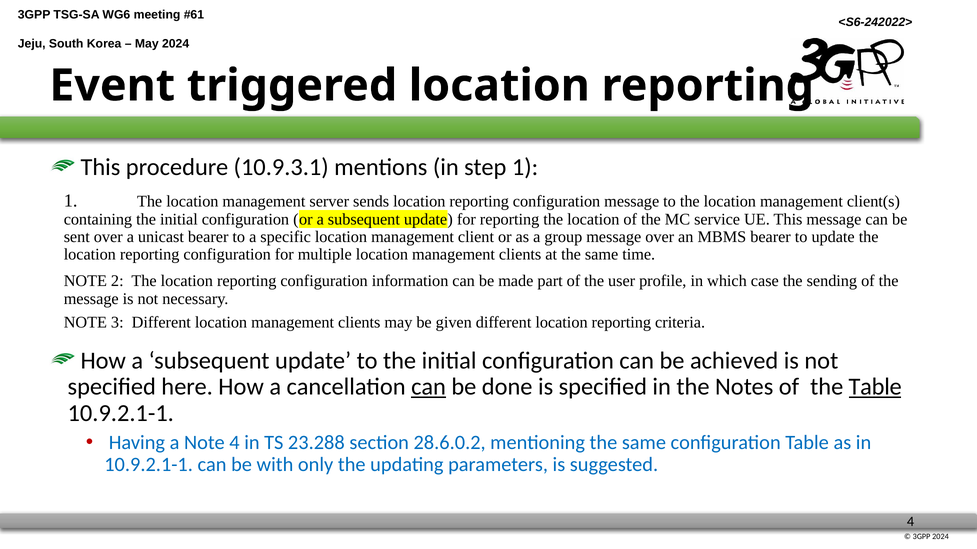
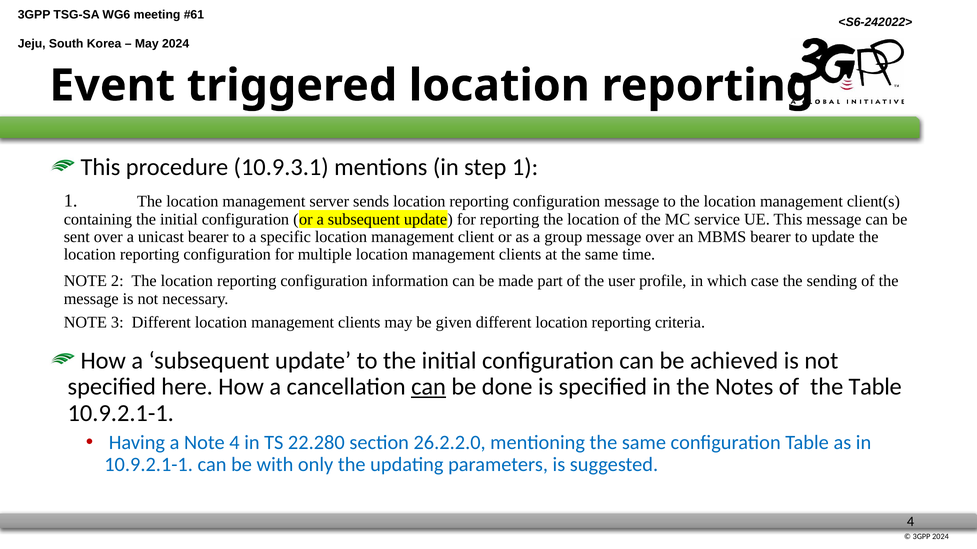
Table at (875, 387) underline: present -> none
23.288: 23.288 -> 22.280
28.6.0.2: 28.6.0.2 -> 26.2.2.0
